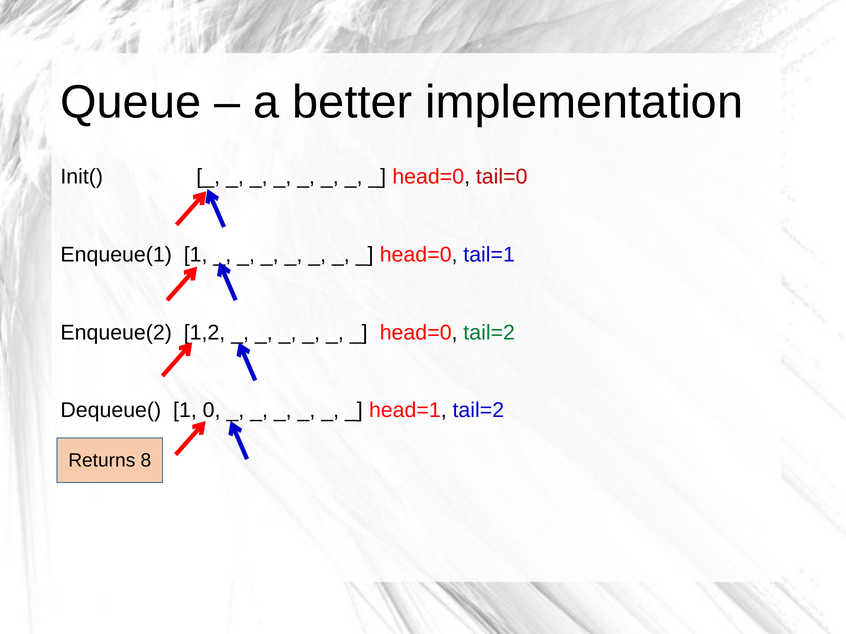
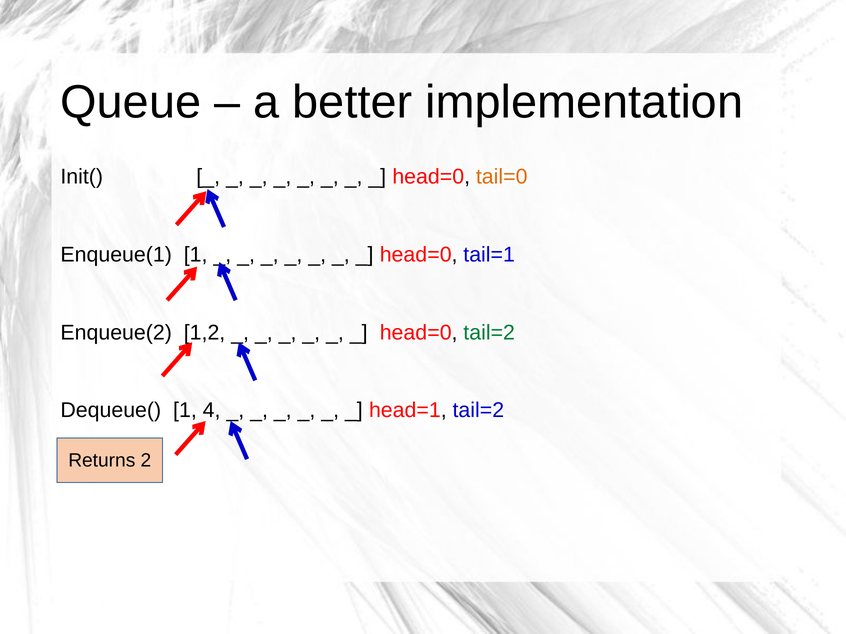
tail=0 colour: red -> orange
0: 0 -> 4
8: 8 -> 2
